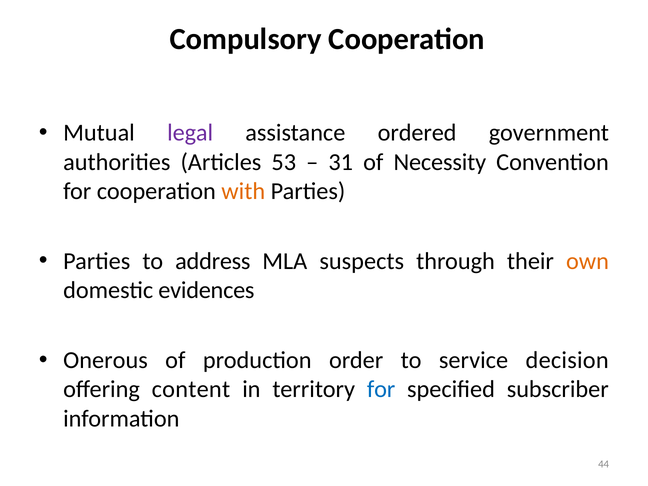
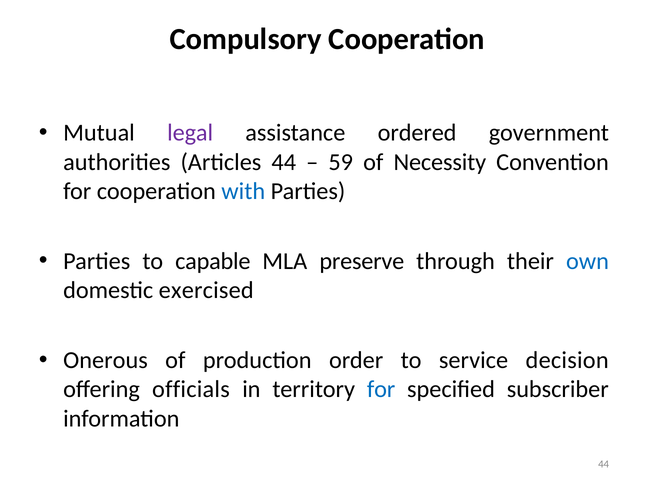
Articles 53: 53 -> 44
31: 31 -> 59
with colour: orange -> blue
address: address -> capable
suspects: suspects -> preserve
own colour: orange -> blue
evidences: evidences -> exercised
content: content -> officials
